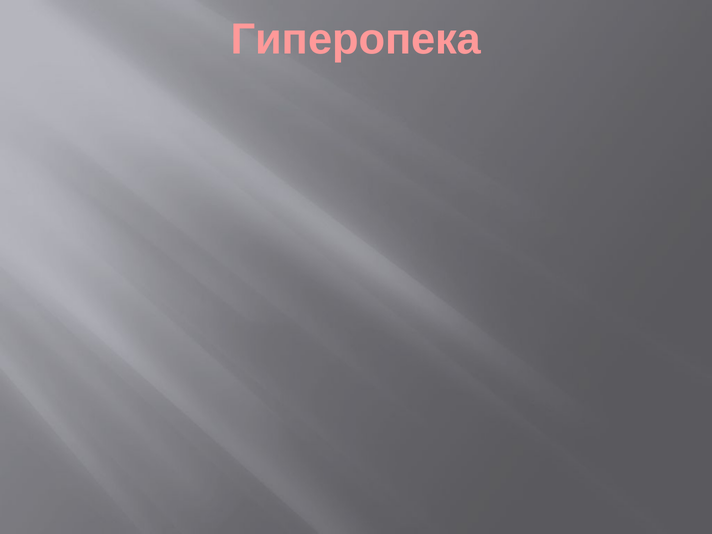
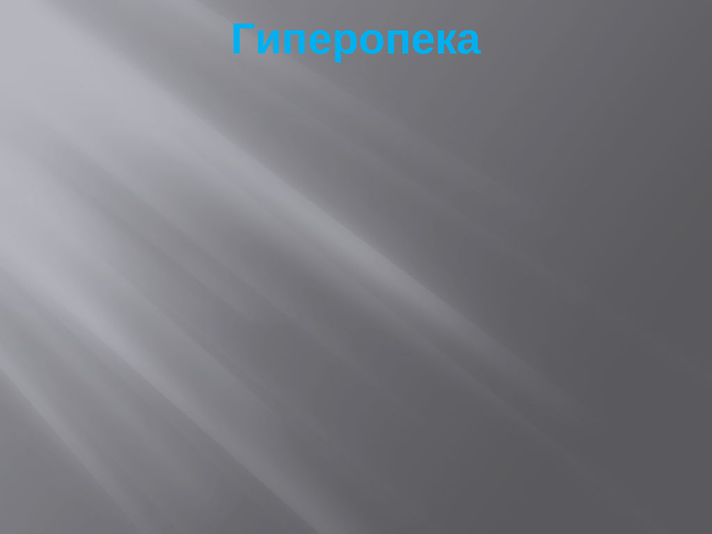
Гиперопека at (356, 39) colour: pink -> light blue
